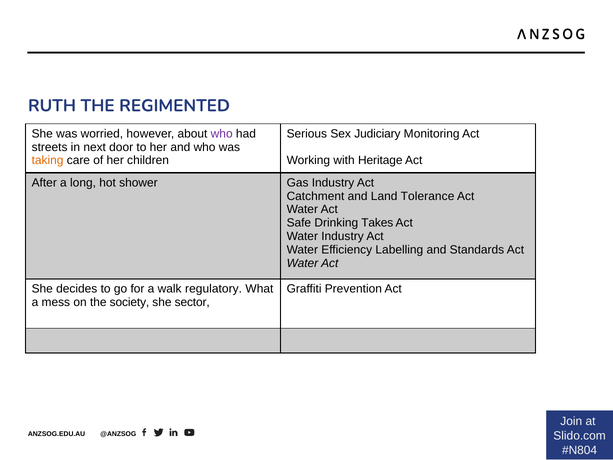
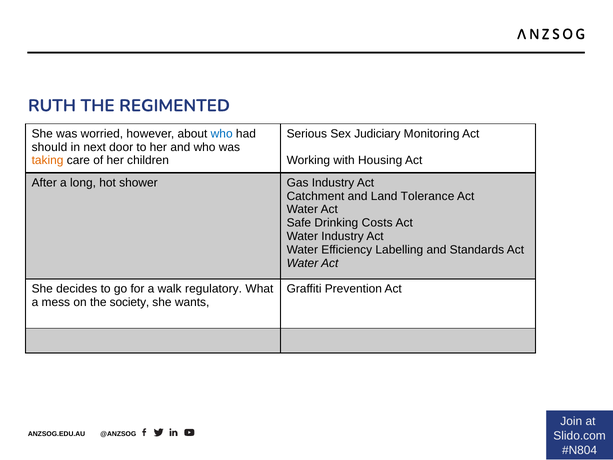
who at (222, 134) colour: purple -> blue
streets: streets -> should
Heritage: Heritage -> Housing
Takes: Takes -> Costs
sector: sector -> wants
